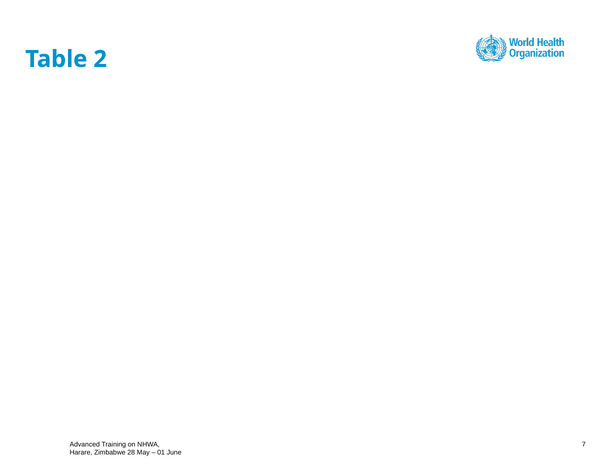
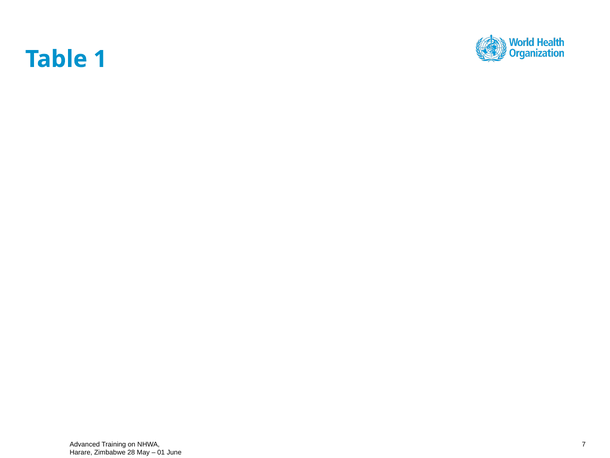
2: 2 -> 1
